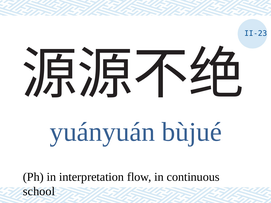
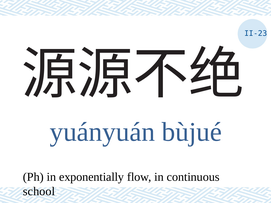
interpretation: interpretation -> exponentially
